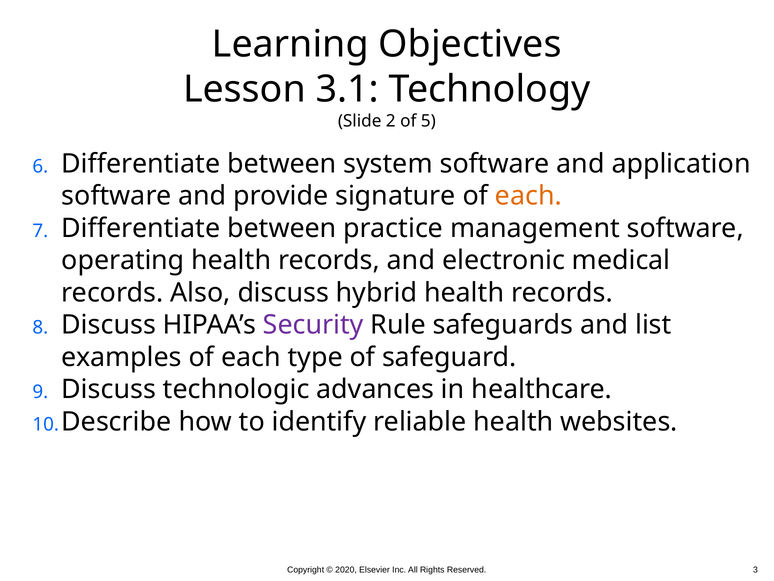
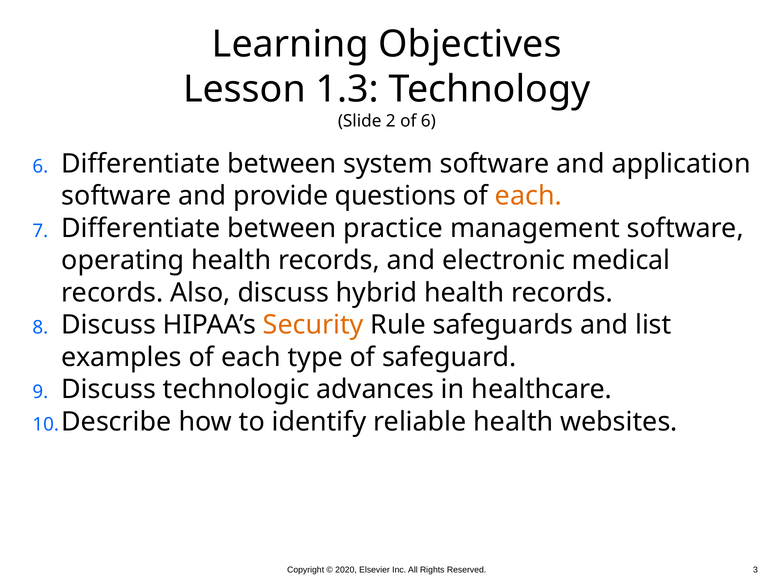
3.1: 3.1 -> 1.3
of 5: 5 -> 6
signature: signature -> questions
Security colour: purple -> orange
